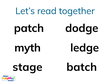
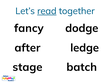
read underline: none -> present
patch: patch -> fancy
myth: myth -> after
